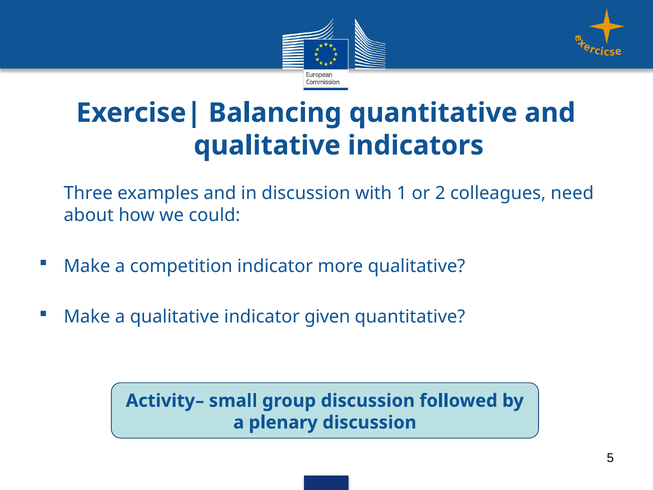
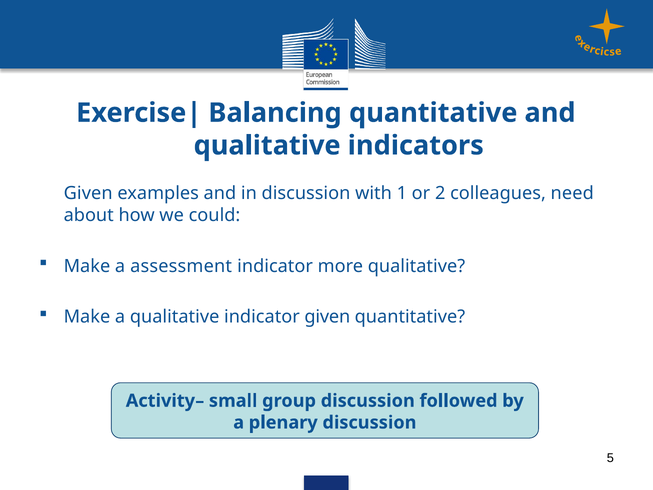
Three at (88, 193): Three -> Given
competition: competition -> assessment
